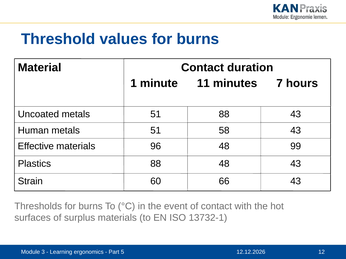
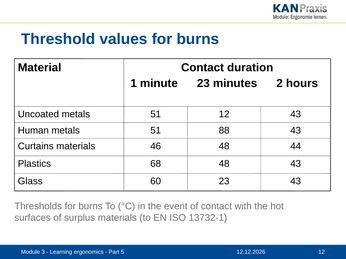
minute 11: 11 -> 23
7: 7 -> 2
51 88: 88 -> 12
58: 58 -> 88
Effective: Effective -> Curtains
96: 96 -> 46
99: 99 -> 44
Plastics 88: 88 -> 68
Strain: Strain -> Glass
60 66: 66 -> 23
